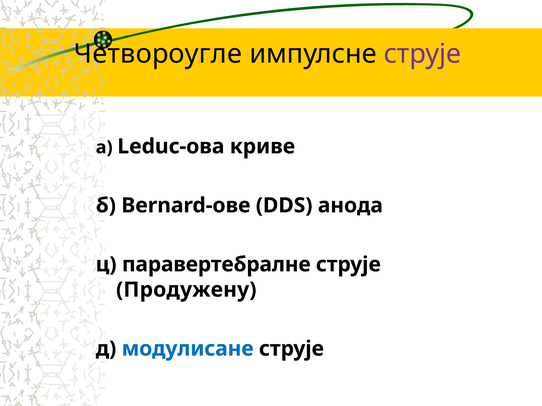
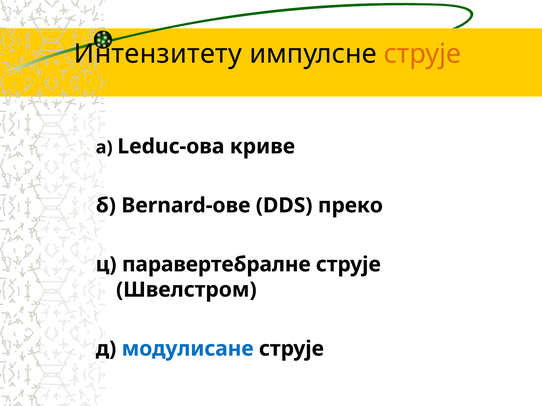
Четвороугле: Четвороугле -> Интензитету
струје at (422, 54) colour: purple -> orange
анода: анода -> преко
Продужену: Продужену -> Швелстром
